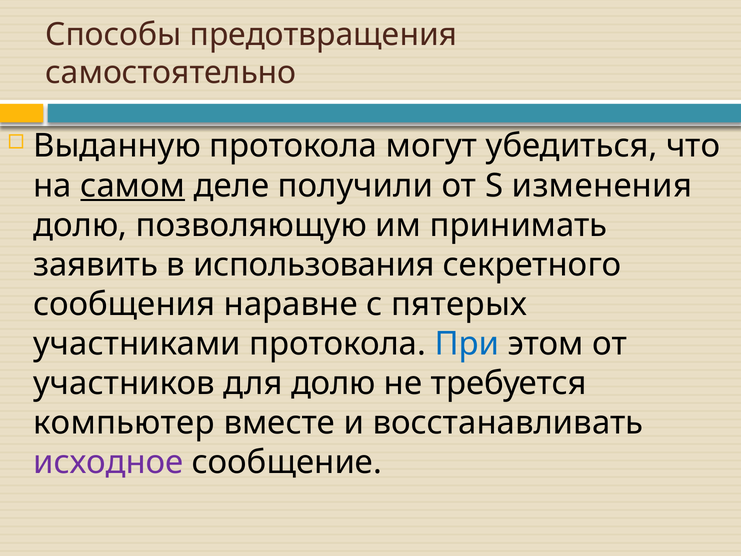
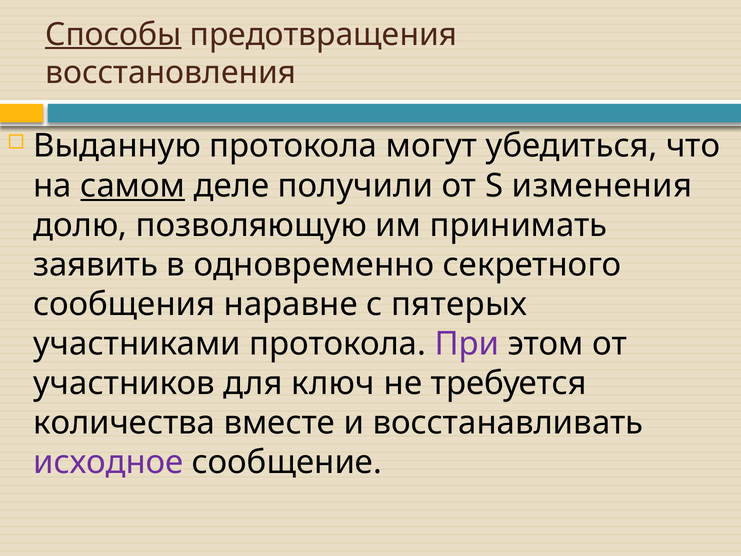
Способы underline: none -> present
самостоятельно: самостоятельно -> восстановления
использования: использования -> одновременно
При colour: blue -> purple
для долю: долю -> ключ
компьютер: компьютер -> количества
